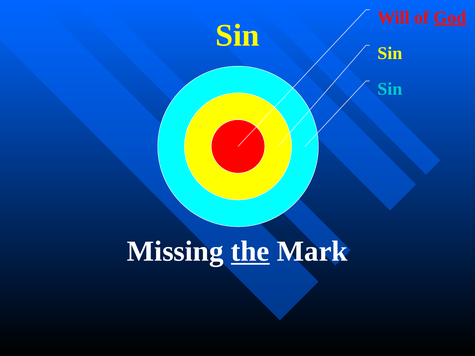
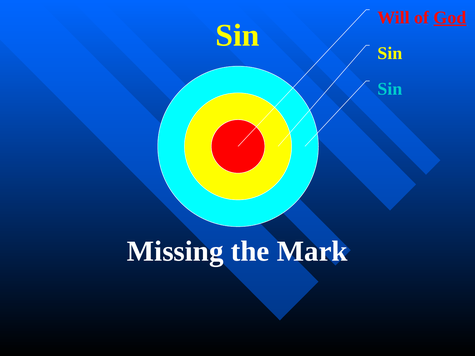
the underline: present -> none
